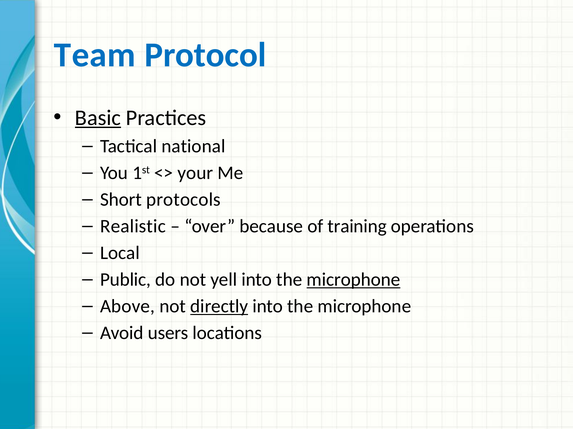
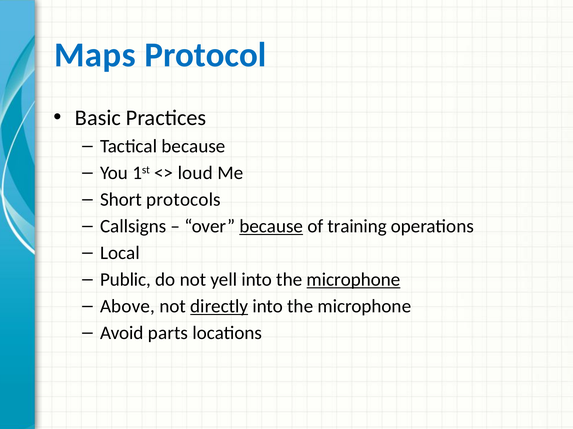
Team: Team -> Maps
Basic underline: present -> none
Tactical national: national -> because
your: your -> loud
Realistic: Realistic -> Callsigns
because at (271, 227) underline: none -> present
users: users -> parts
